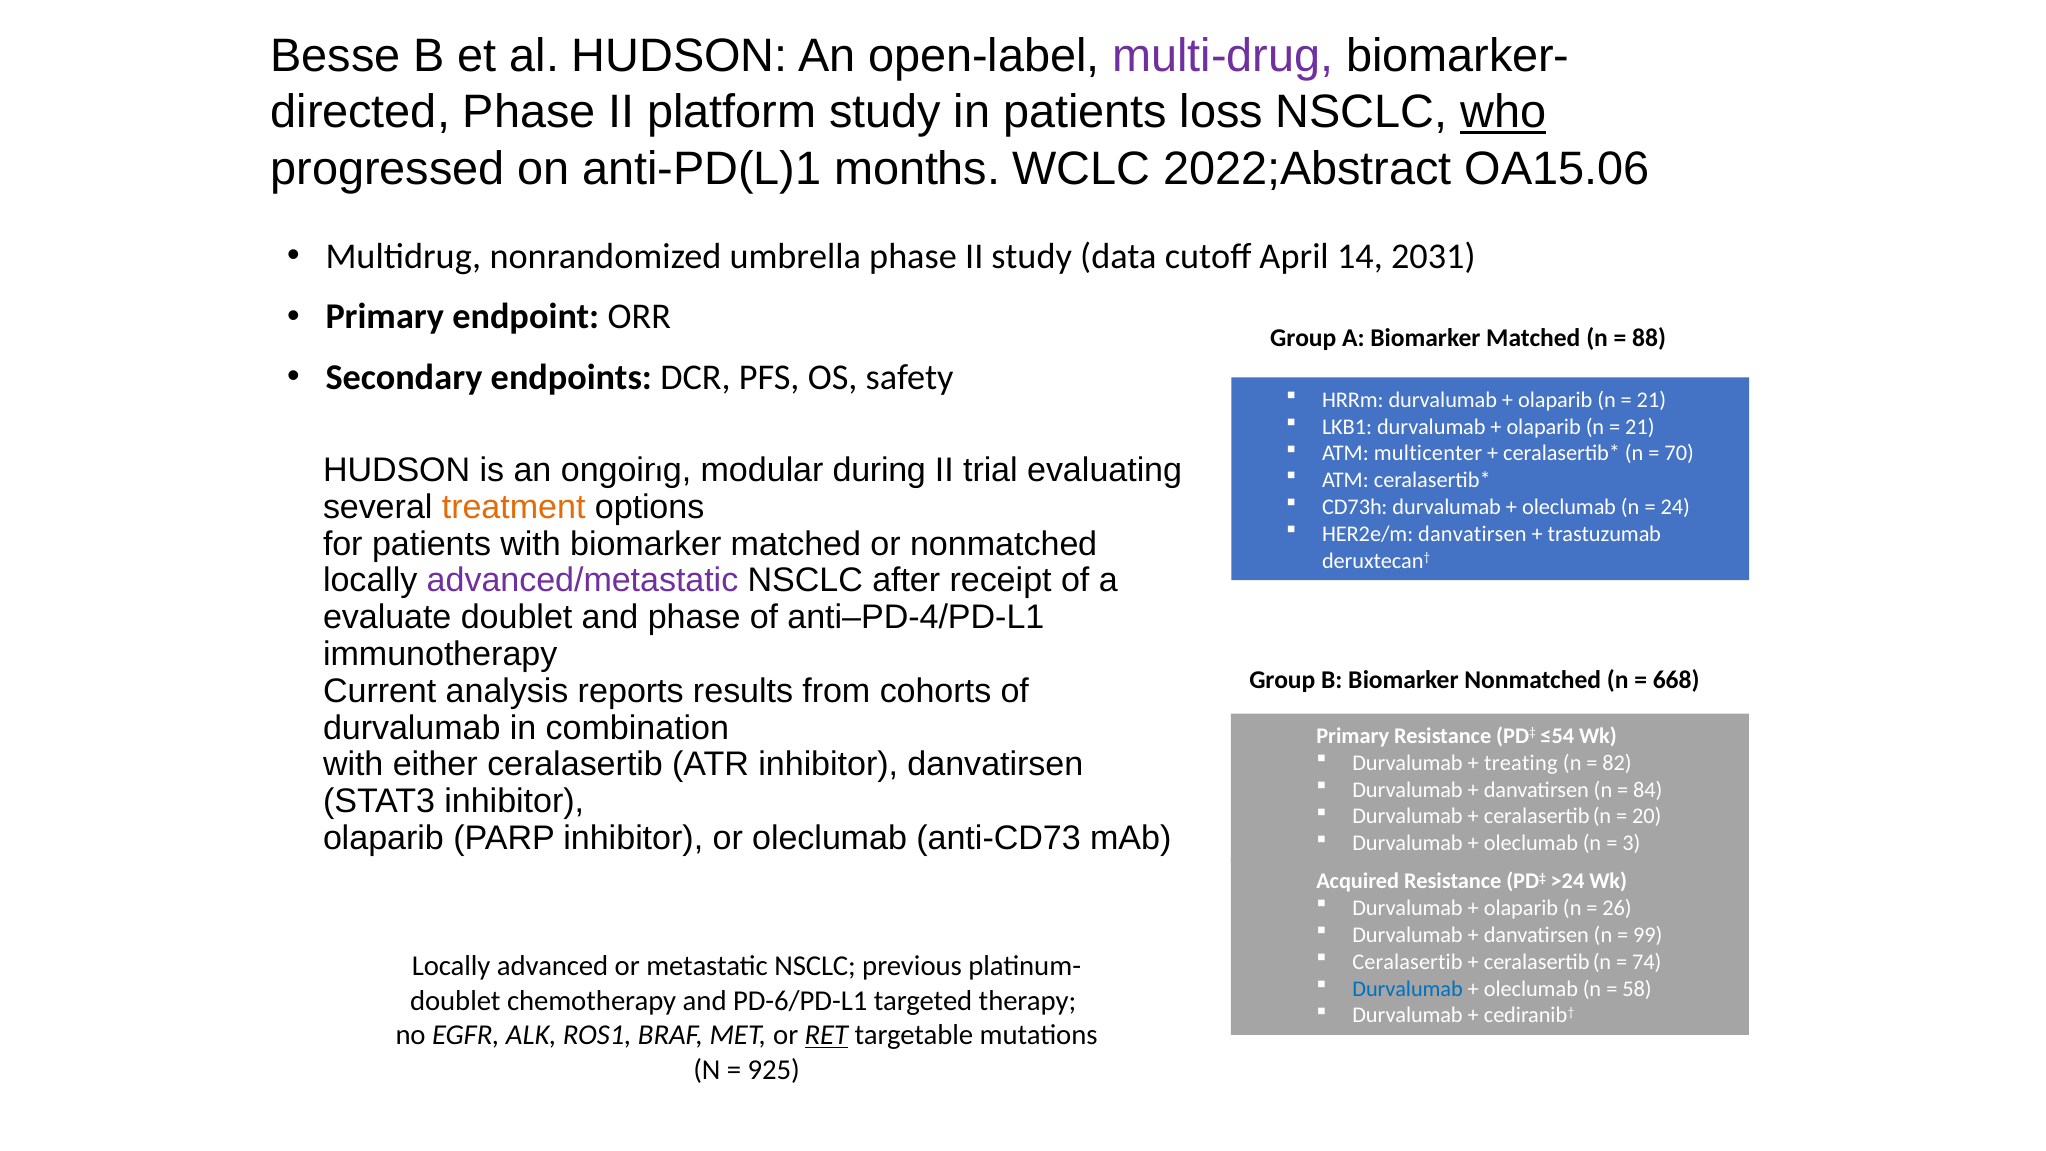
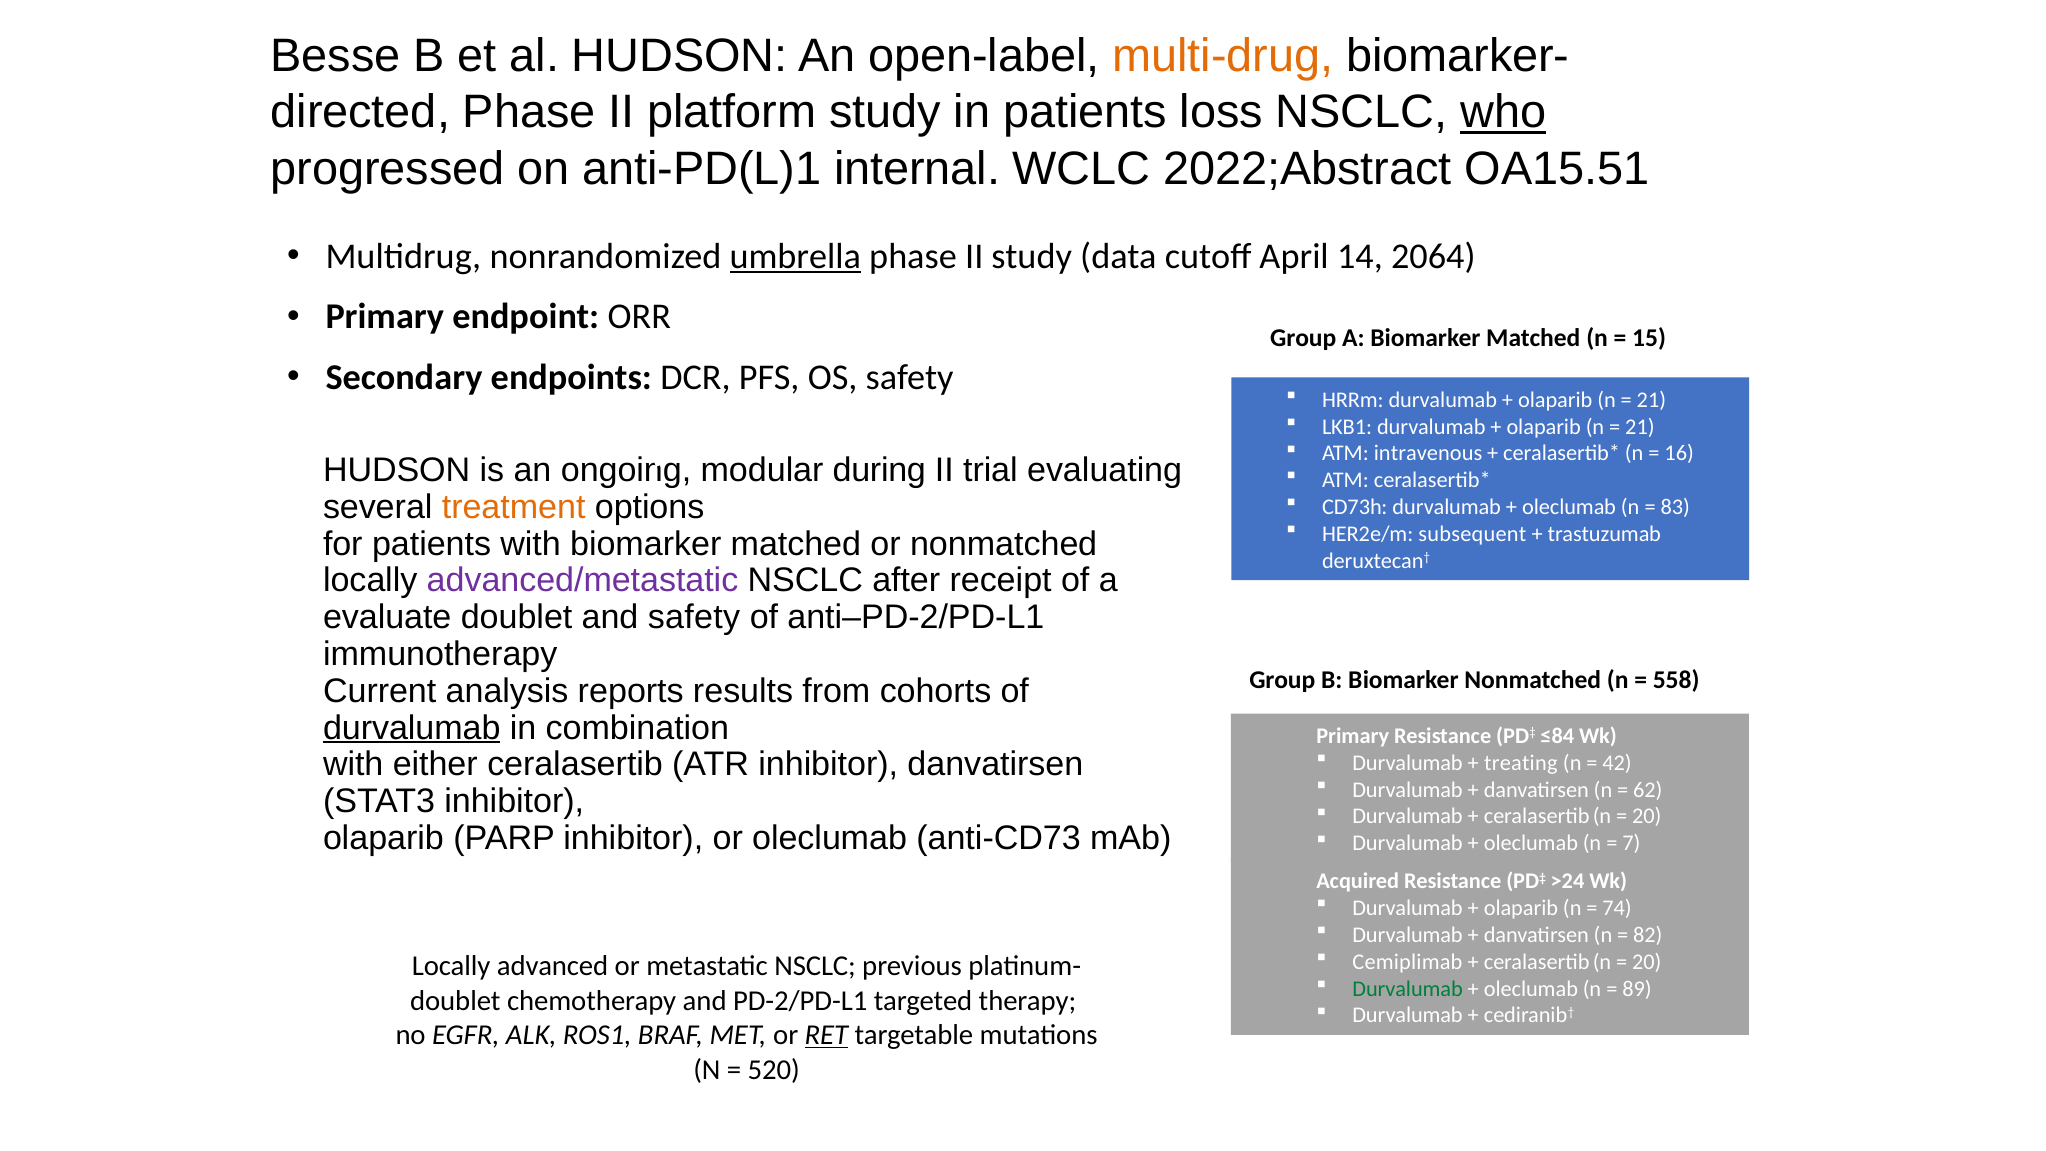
multi-drug colour: purple -> orange
months: months -> internal
OA15.06: OA15.06 -> OA15.51
umbrella underline: none -> present
2031: 2031 -> 2064
88: 88 -> 15
multicenter: multicenter -> intravenous
70: 70 -> 16
24: 24 -> 83
HER2e/m danvatirsen: danvatirsen -> subsequent
and phase: phase -> safety
anti–PD-4/PD-L1: anti–PD-4/PD-L1 -> anti–PD-2/PD-L1
668: 668 -> 558
durvalumab at (412, 728) underline: none -> present
≤54: ≤54 -> ≤84
82: 82 -> 42
84: 84 -> 62
3: 3 -> 7
26: 26 -> 74
99: 99 -> 82
Ceralasertib at (1407, 962): Ceralasertib -> Cemiplimab
74 at (1647, 962): 74 -> 20
Durvalumab at (1408, 989) colour: blue -> green
58: 58 -> 89
PD-6/PD-L1: PD-6/PD-L1 -> PD-2/PD-L1
925: 925 -> 520
